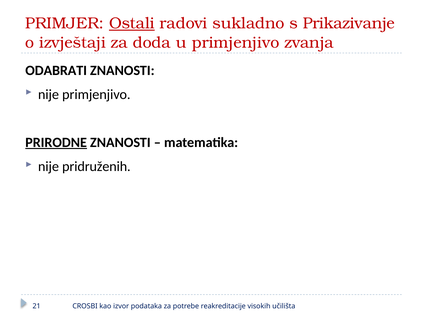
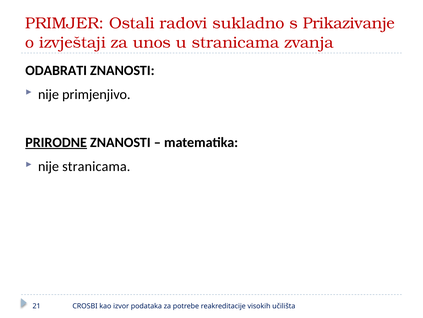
Ostali underline: present -> none
doda: doda -> unos
u primjenjivo: primjenjivo -> stranicama
nije pridruženih: pridruženih -> stranicama
